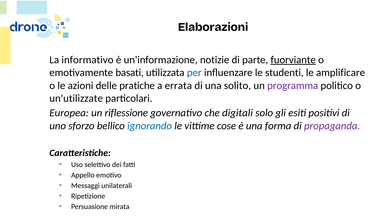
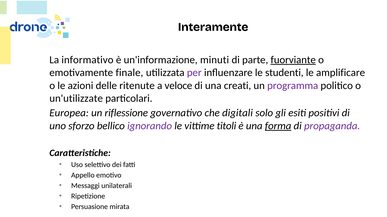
Elaborazioni: Elaborazioni -> Interamente
notizie: notizie -> minuti
basati: basati -> finale
per colour: blue -> purple
pratiche: pratiche -> ritenute
errata: errata -> veloce
solito: solito -> creati
ignorando colour: blue -> purple
cose: cose -> titoli
forma underline: none -> present
